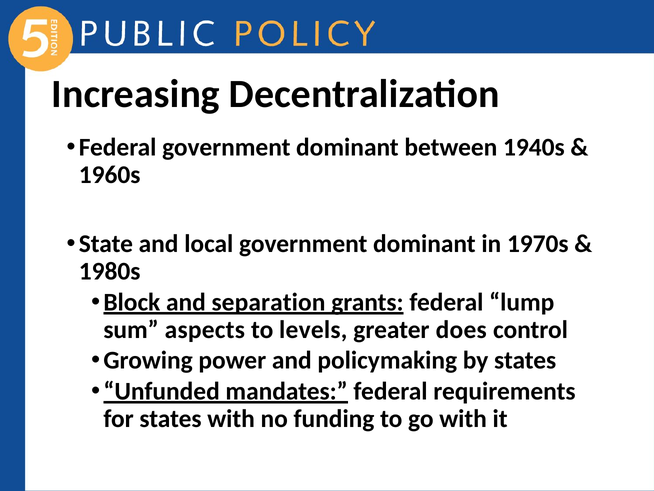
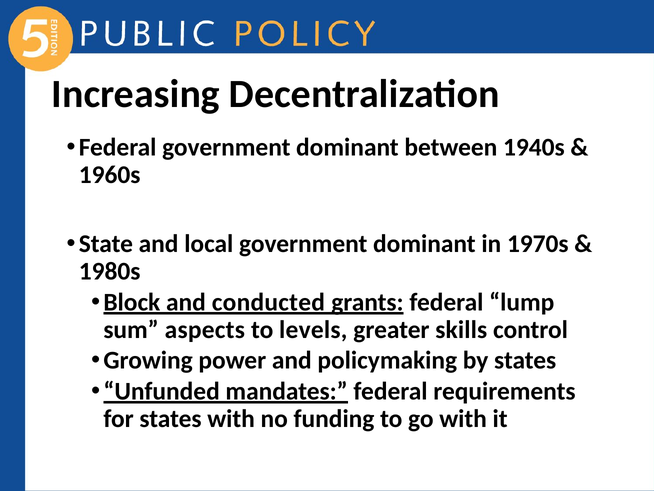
separation: separation -> conducted
does: does -> skills
